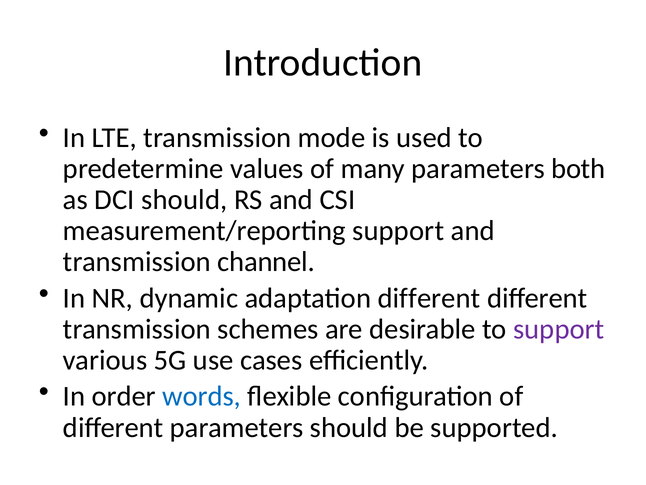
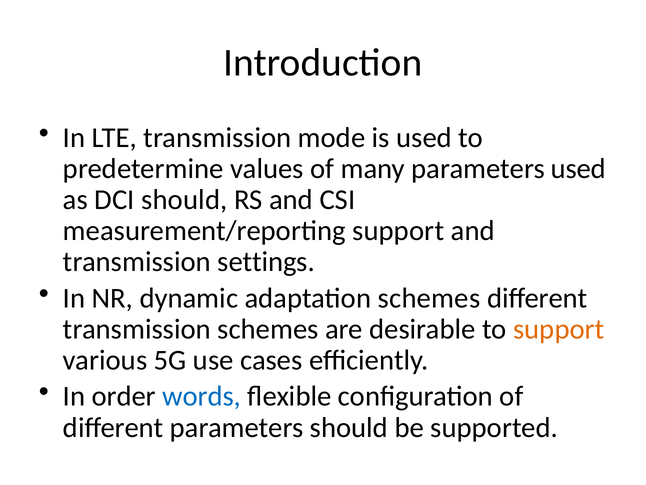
parameters both: both -> used
channel: channel -> settings
adaptation different: different -> schemes
support at (559, 329) colour: purple -> orange
